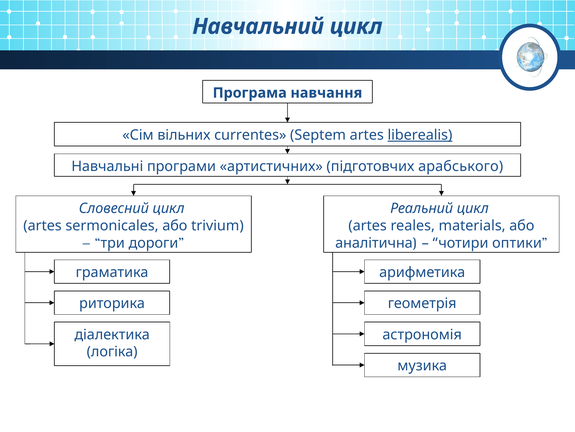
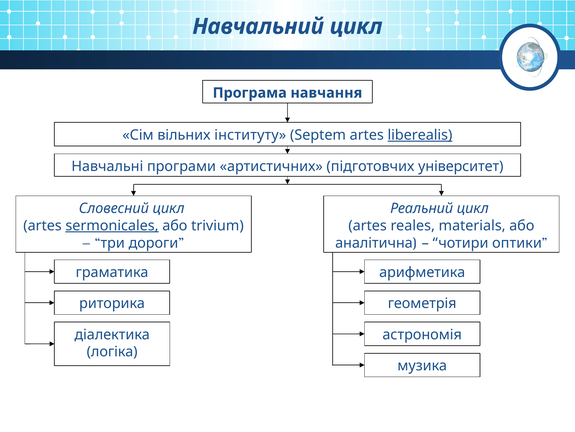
currentes: currentes -> інституту
арабського: арабського -> університет
sermonicales underline: none -> present
